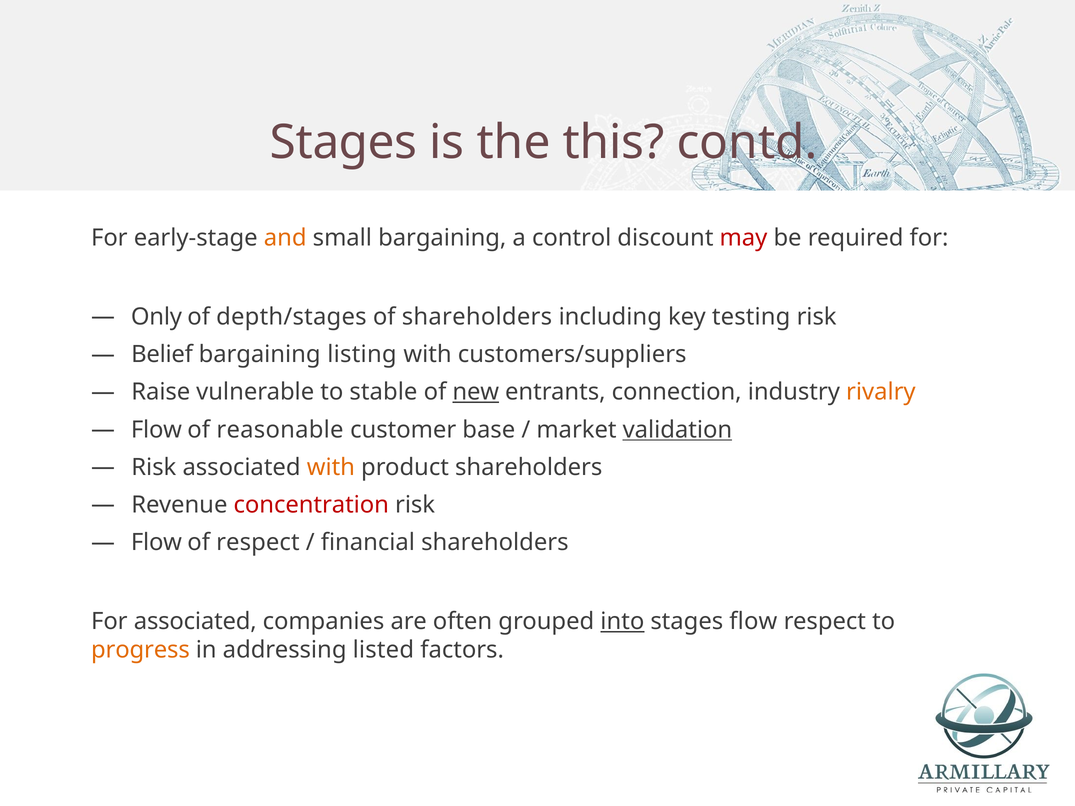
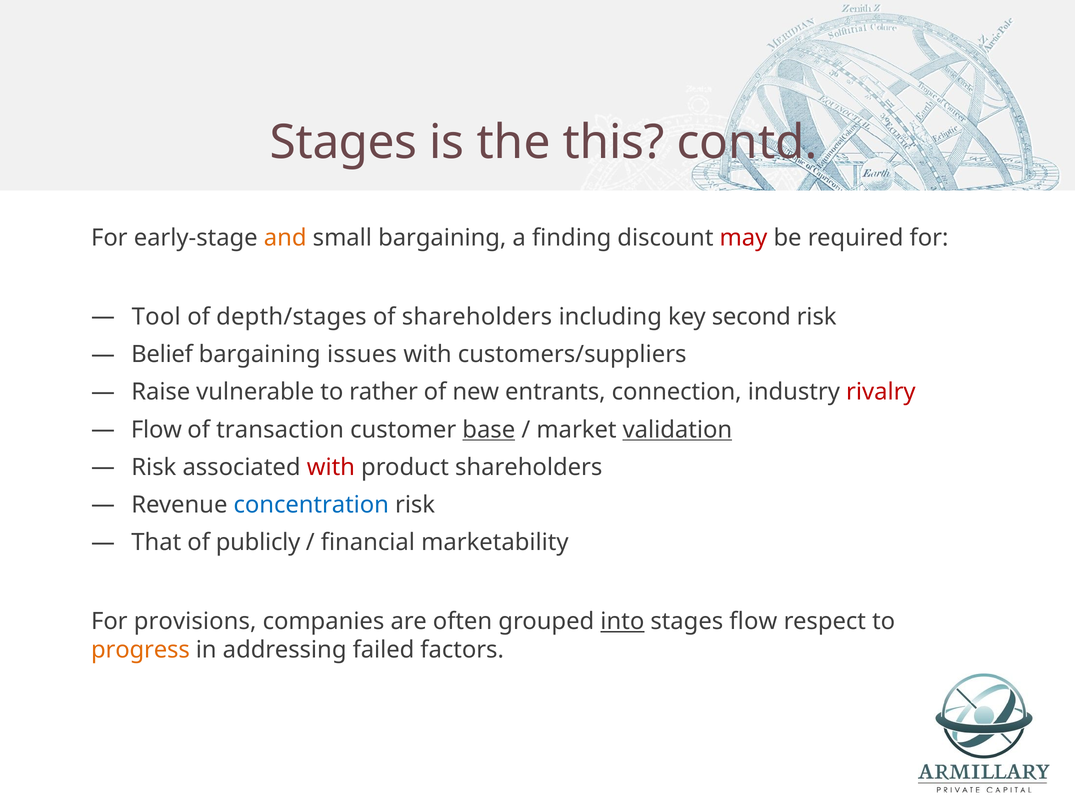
control: control -> finding
Only: Only -> Tool
testing: testing -> second
listing: listing -> issues
stable: stable -> rather
new underline: present -> none
rivalry colour: orange -> red
reasonable: reasonable -> transaction
base underline: none -> present
with at (331, 467) colour: orange -> red
concentration colour: red -> blue
Flow at (156, 543): Flow -> That
of respect: respect -> publicly
financial shareholders: shareholders -> marketability
For associated: associated -> provisions
listed: listed -> failed
